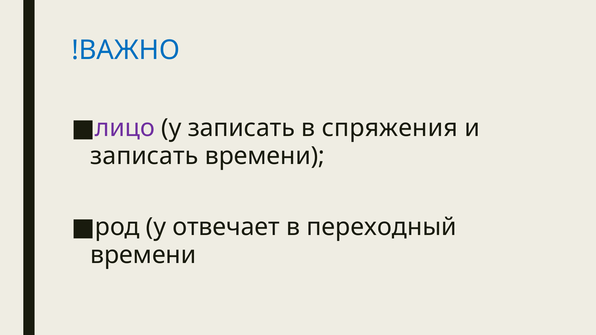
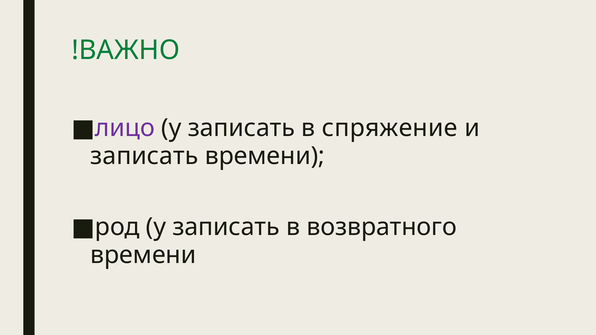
!ВАЖНО colour: blue -> green
спряжения: спряжения -> спряжение
род у отвечает: отвечает -> записать
переходный: переходный -> возвратного
